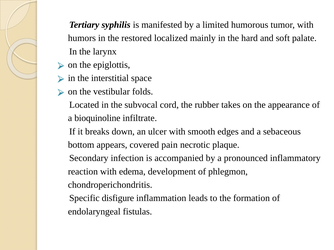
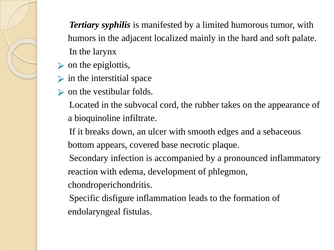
restored: restored -> adjacent
pain: pain -> base
